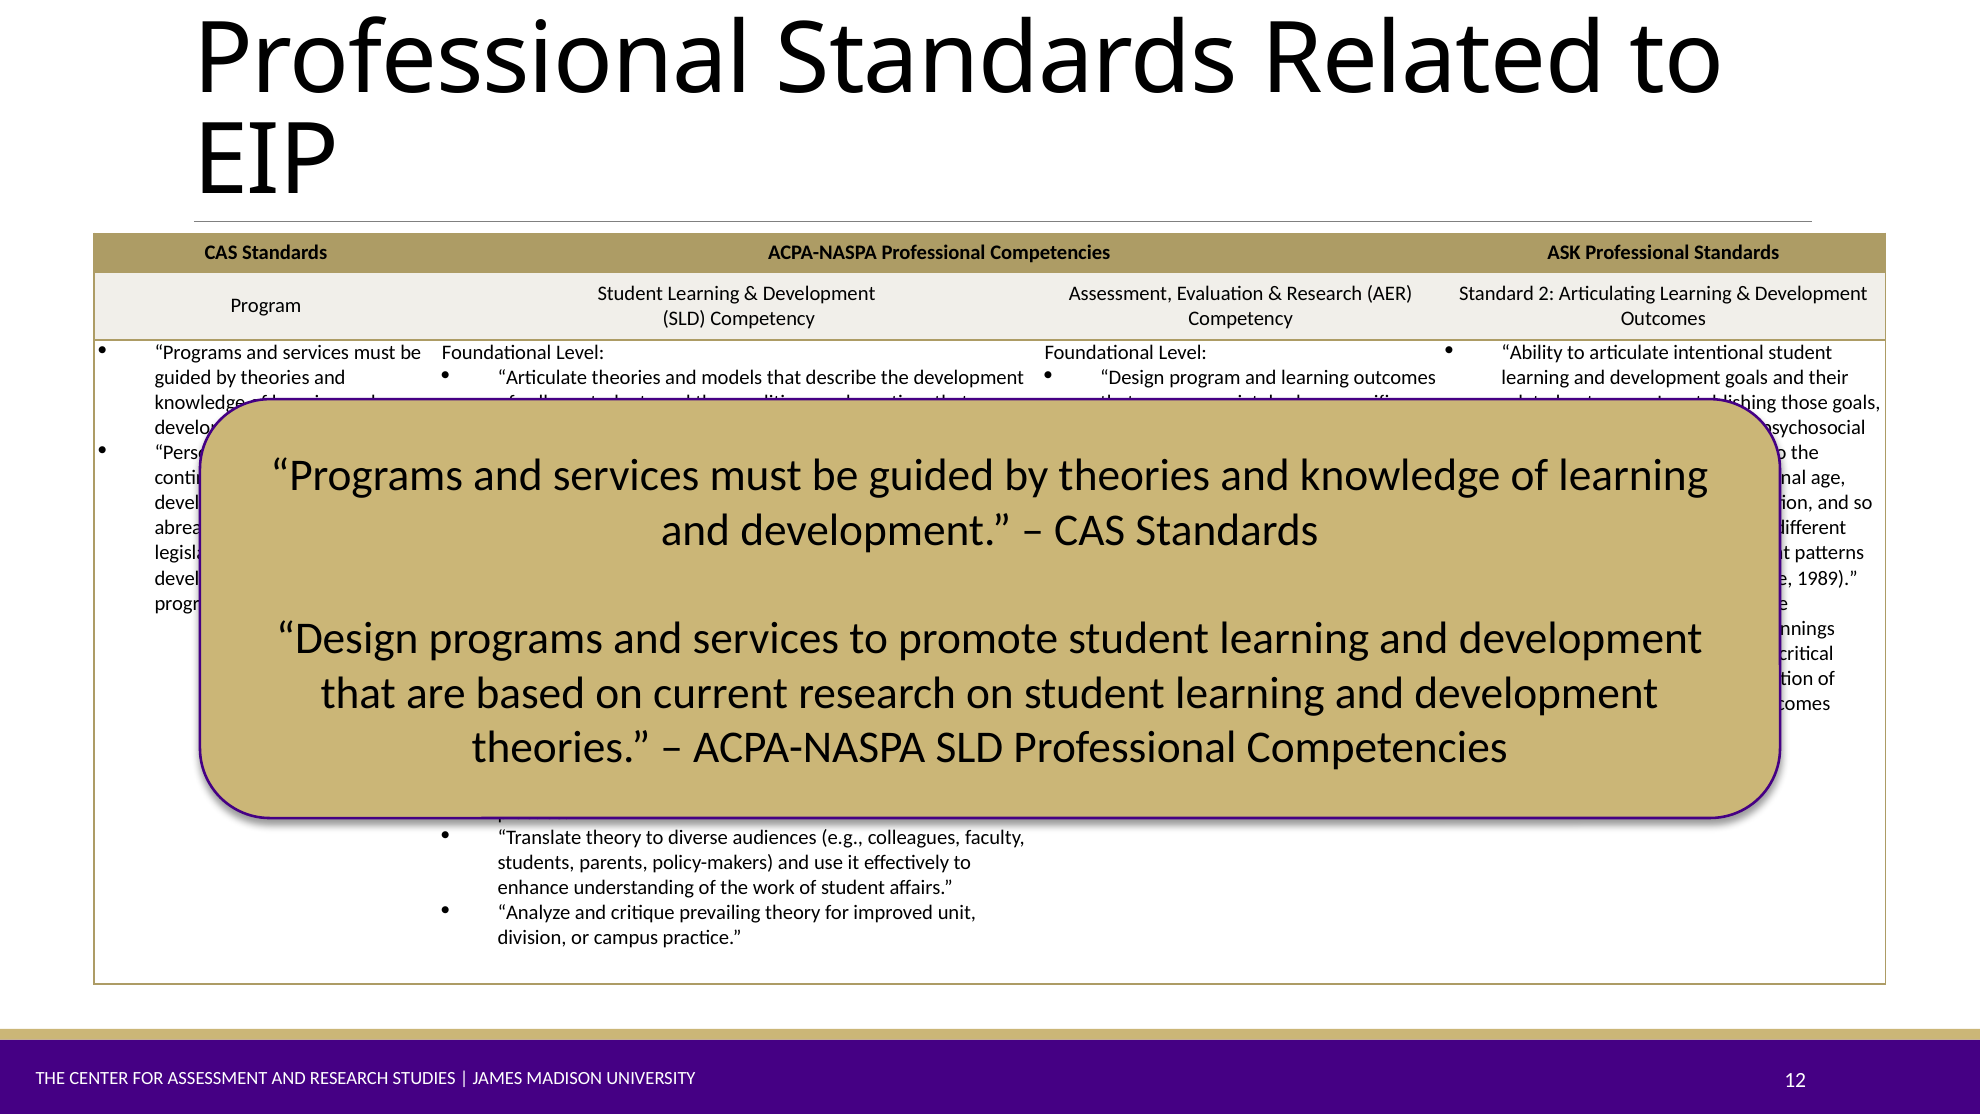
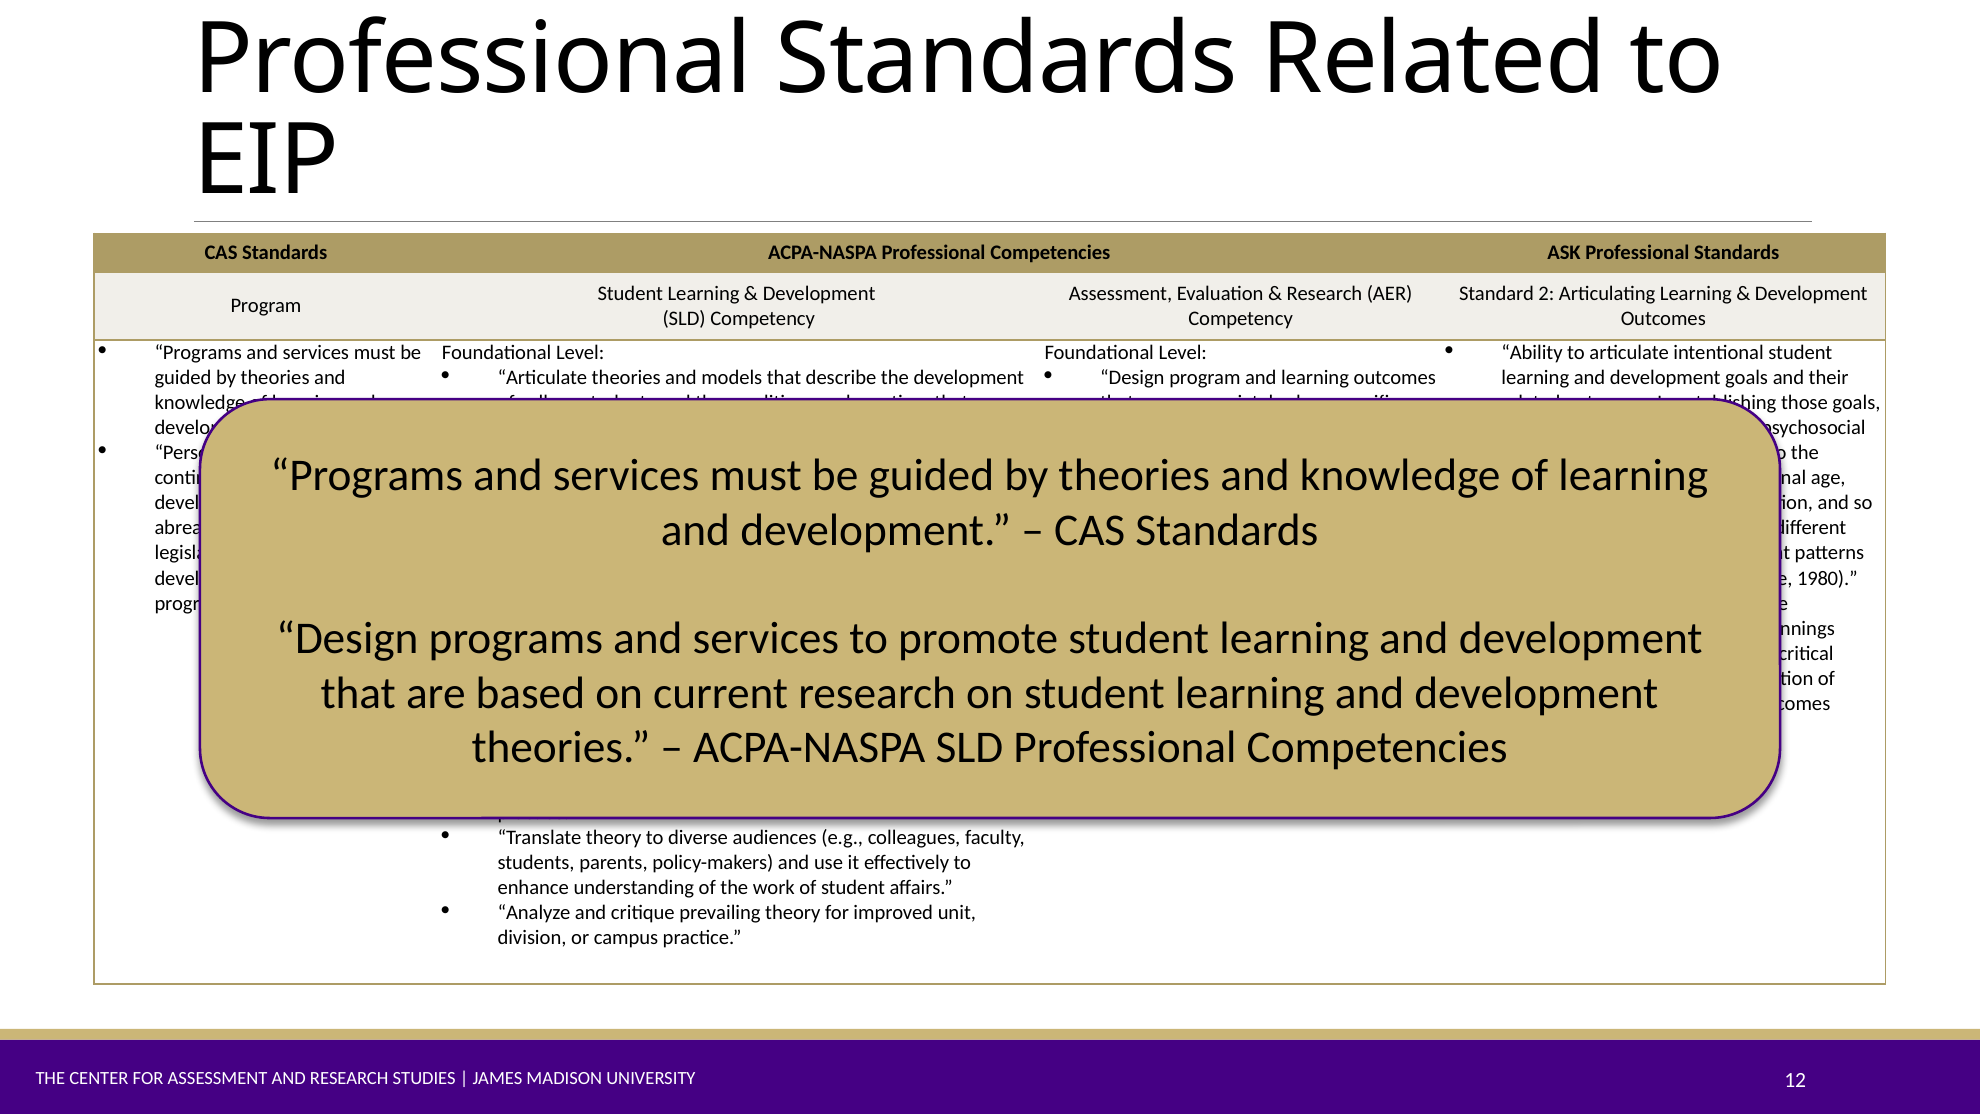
1989: 1989 -> 1980
